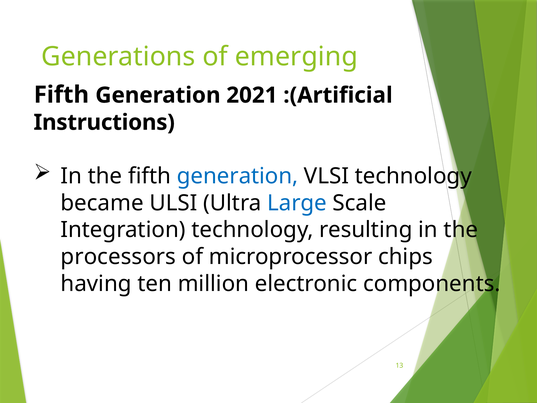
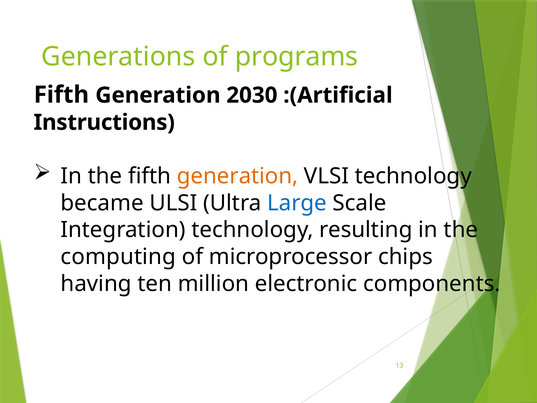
emerging: emerging -> programs
2021: 2021 -> 2030
generation at (238, 176) colour: blue -> orange
processors: processors -> computing
